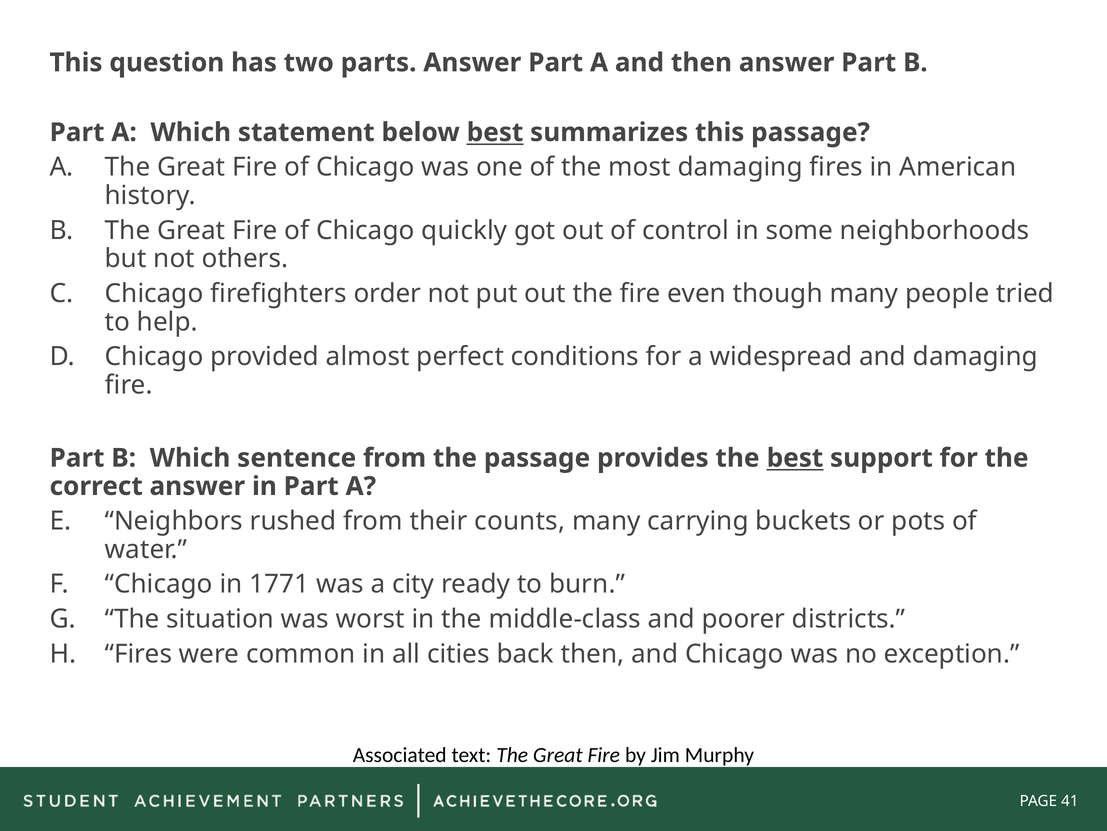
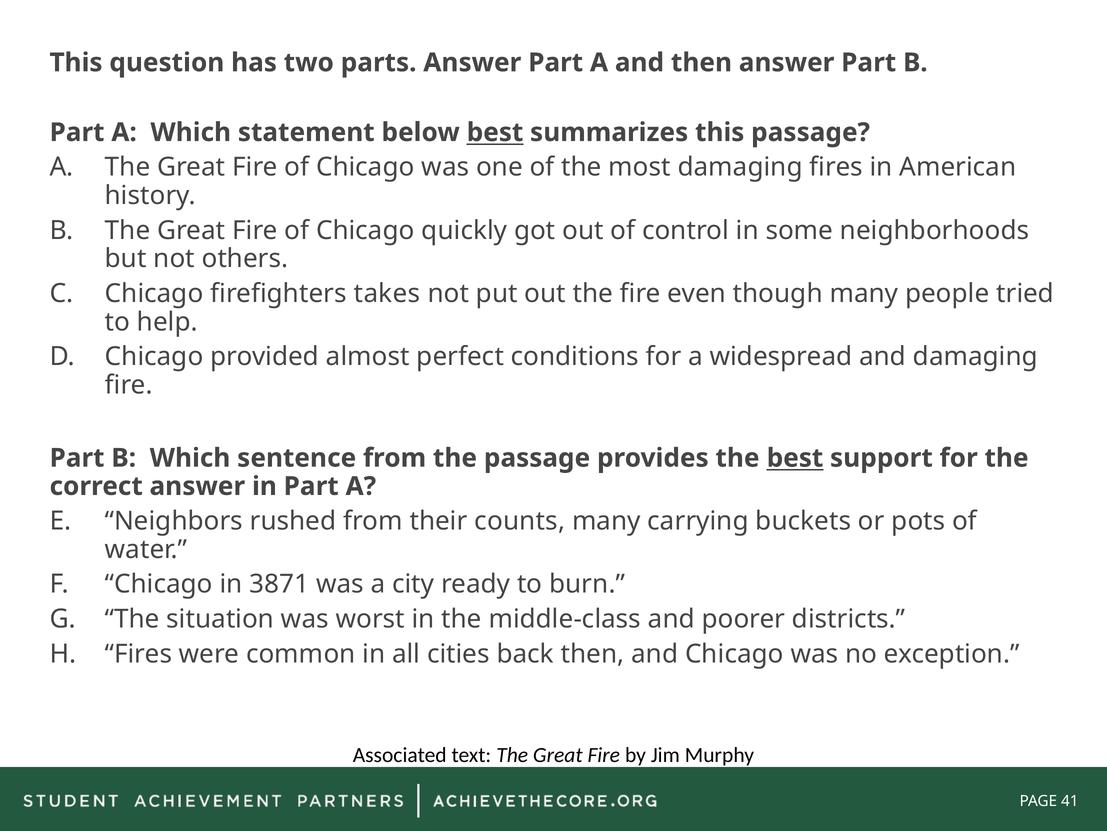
order: order -> takes
1771: 1771 -> 3871
